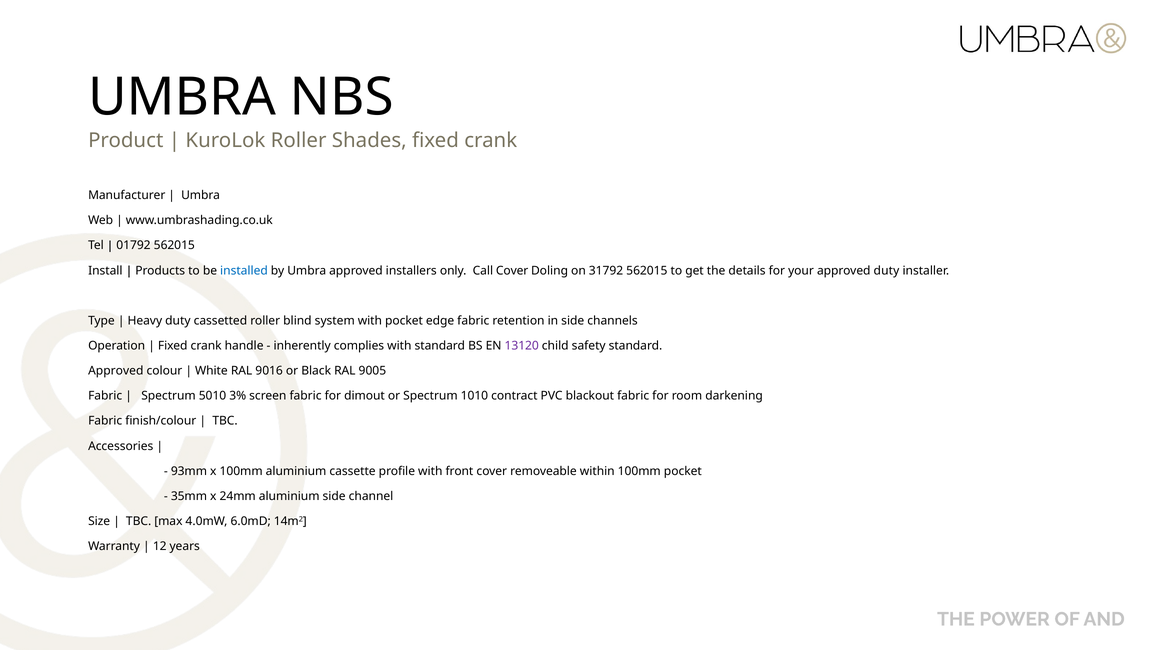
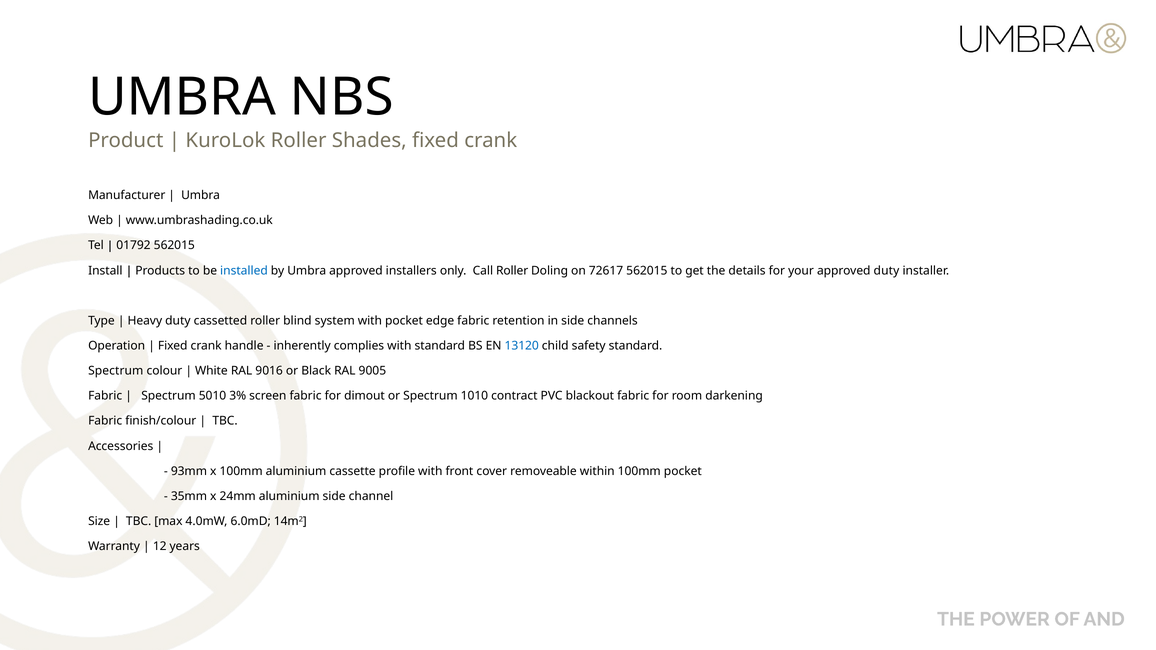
Call Cover: Cover -> Roller
31792: 31792 -> 72617
13120 colour: purple -> blue
Approved at (116, 371): Approved -> Spectrum
